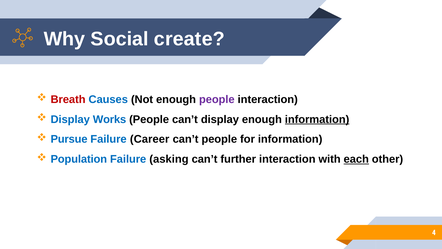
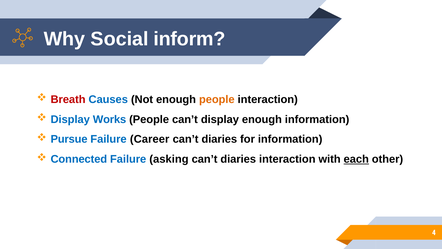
create: create -> inform
people at (217, 99) colour: purple -> orange
information at (317, 119) underline: present -> none
people at (219, 139): people -> diaries
Population: Population -> Connected
further at (238, 159): further -> diaries
